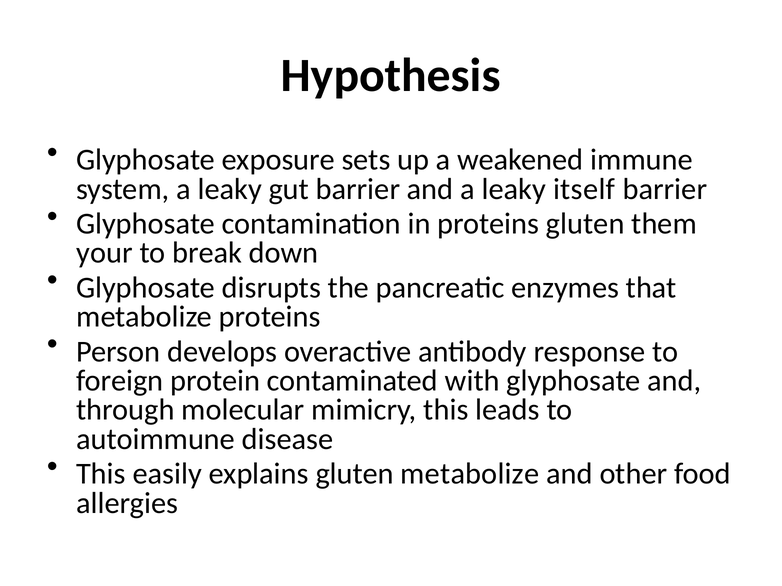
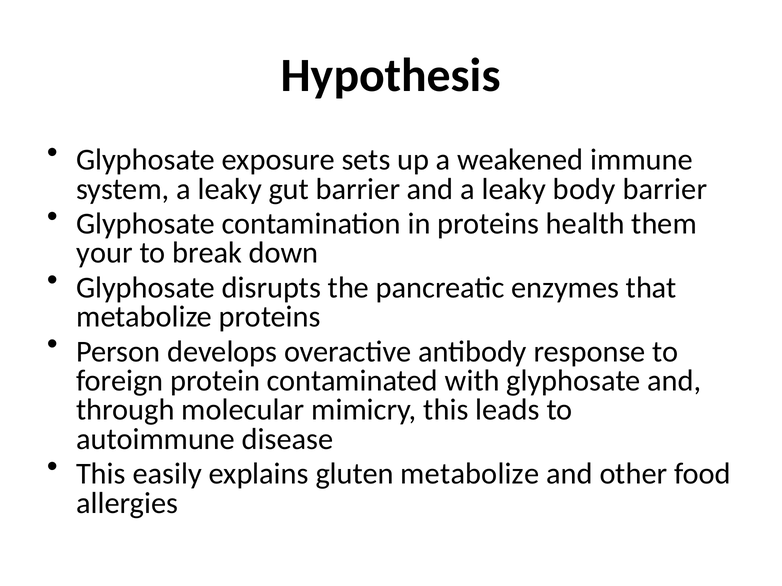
itself: itself -> body
proteins gluten: gluten -> health
